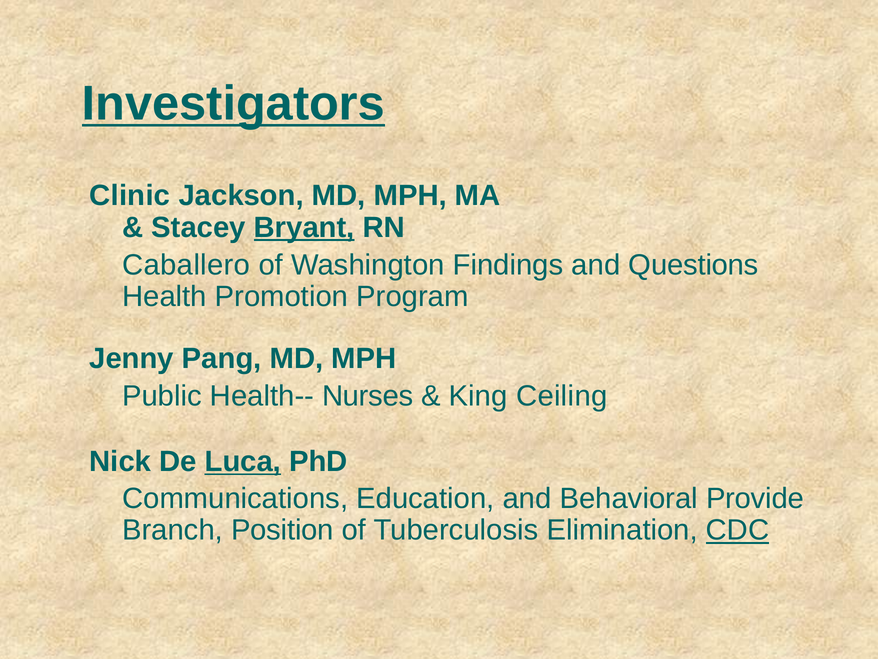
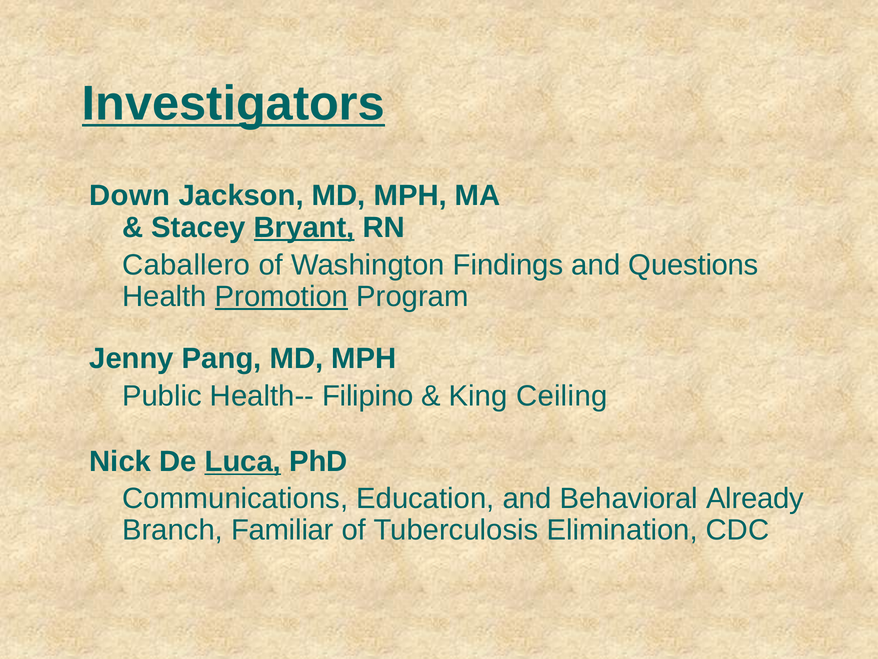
Clinic: Clinic -> Down
Promotion underline: none -> present
Nurses: Nurses -> Filipino
Provide: Provide -> Already
Position: Position -> Familiar
CDC underline: present -> none
